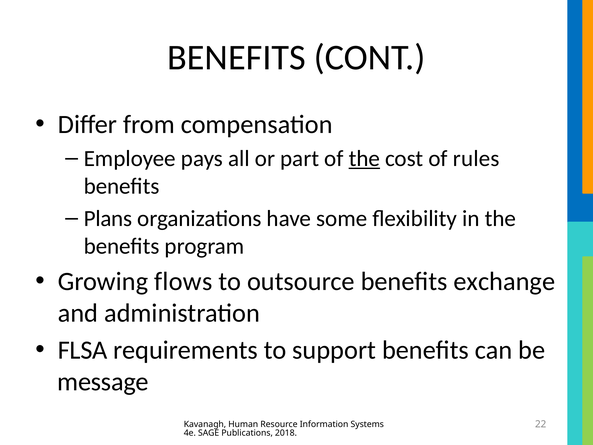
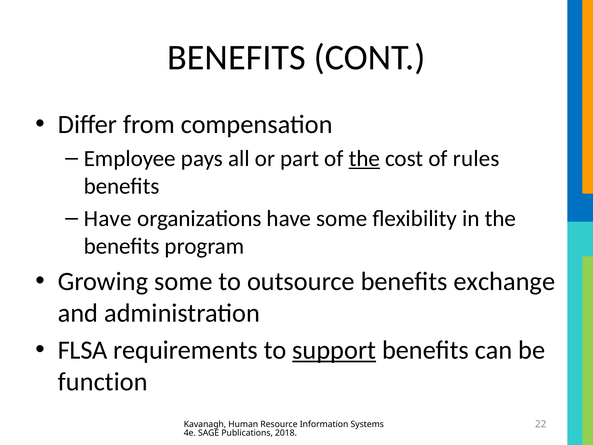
Plans at (108, 218): Plans -> Have
Growing flows: flows -> some
support underline: none -> present
message: message -> function
